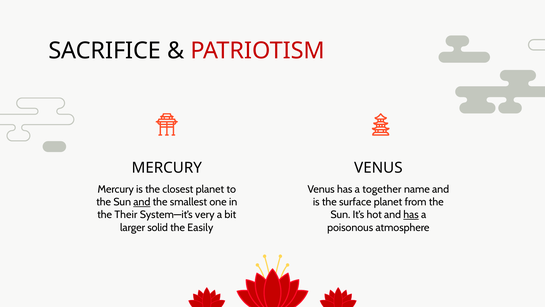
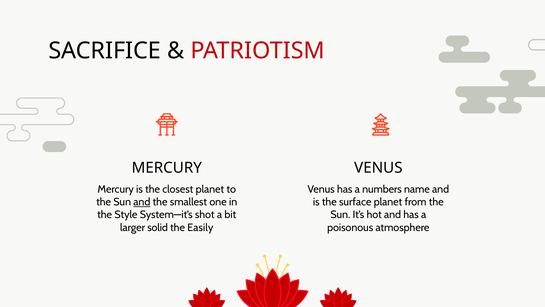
together: together -> numbers
Their: Their -> Style
very: very -> shot
has at (411, 215) underline: present -> none
